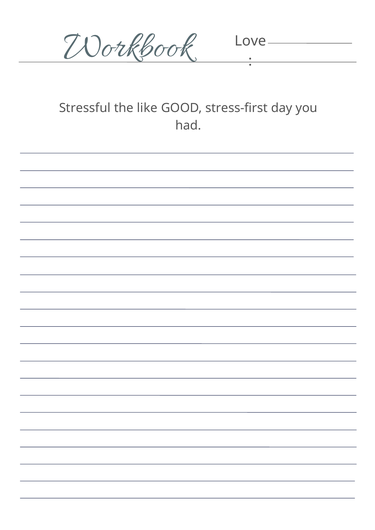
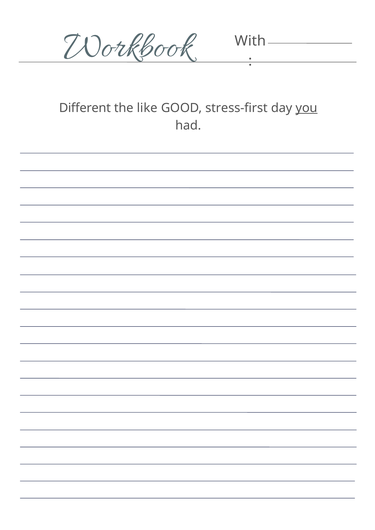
Love: Love -> With
Stressful: Stressful -> Different
you underline: none -> present
